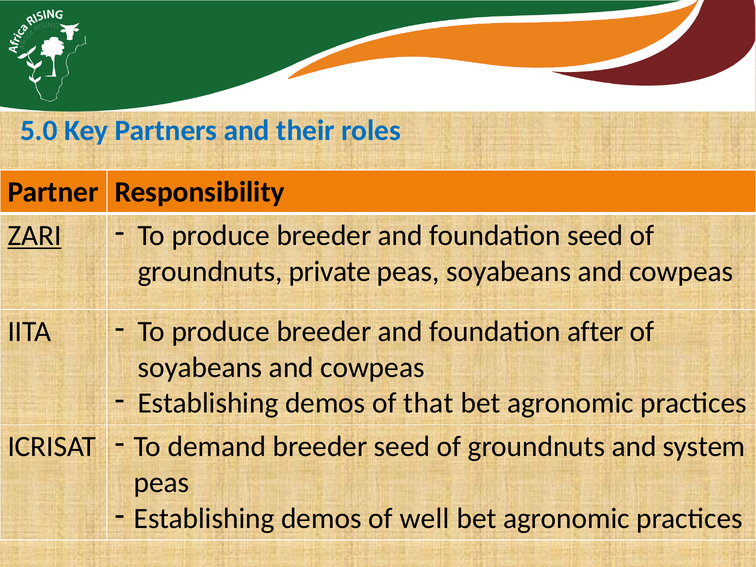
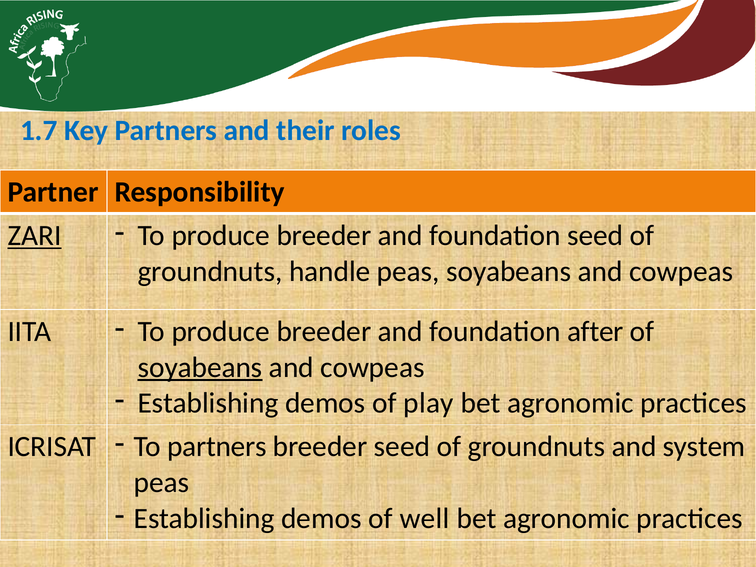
5.0: 5.0 -> 1.7
private: private -> handle
soyabeans at (200, 367) underline: none -> present
that: that -> play
To demand: demand -> partners
